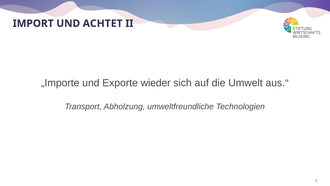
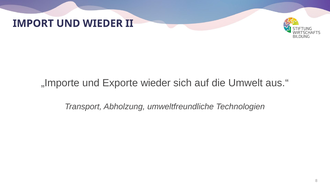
UND ACHTET: ACHTET -> WIEDER
